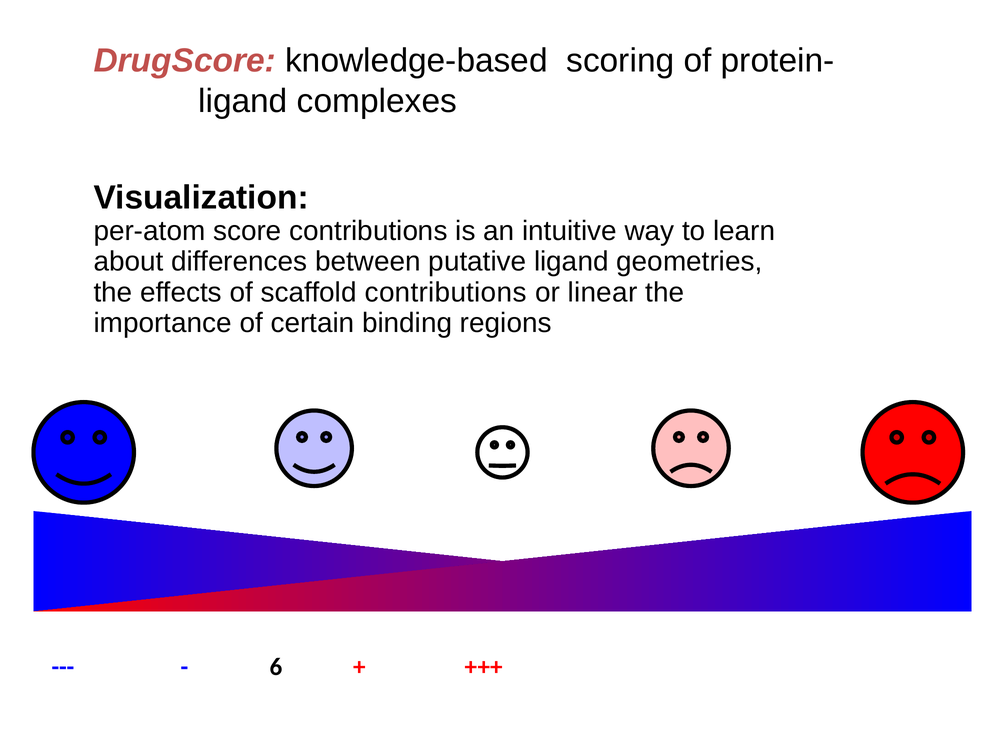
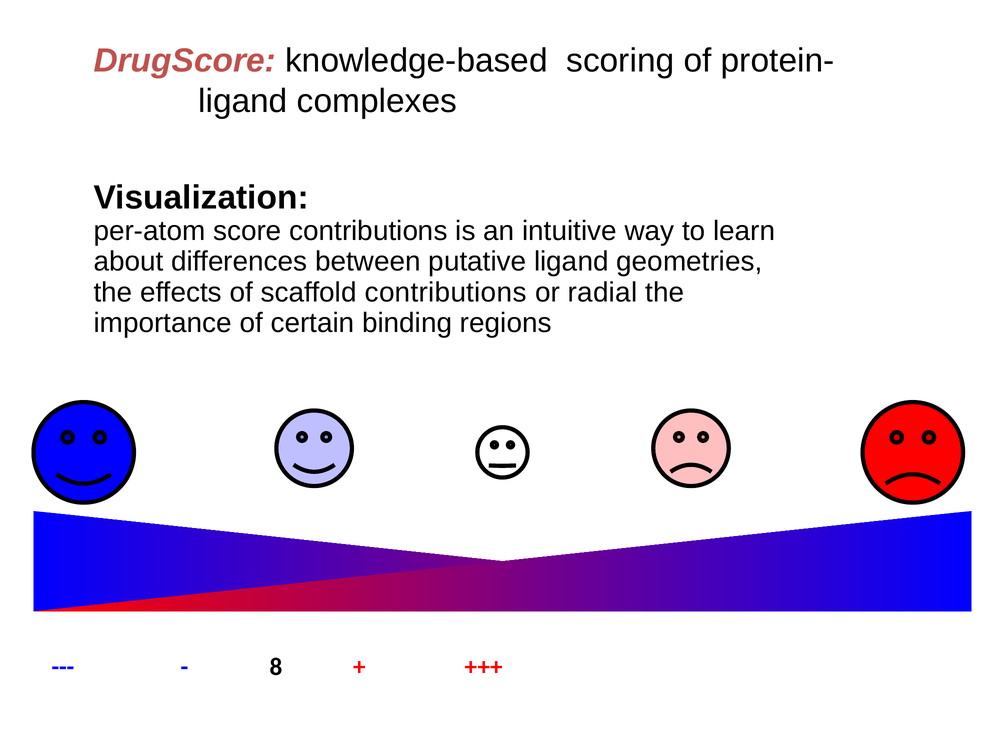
linear: linear -> radial
6: 6 -> 8
